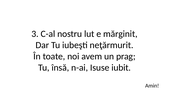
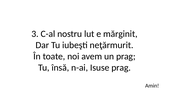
Isuse iubit: iubit -> prag
